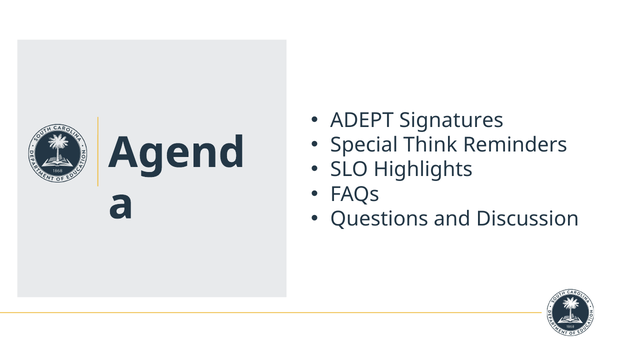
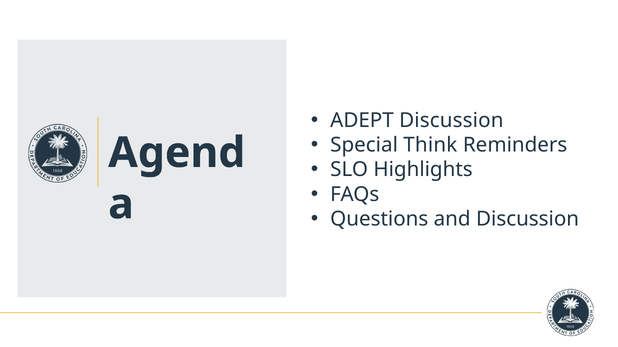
ADEPT Signatures: Signatures -> Discussion
